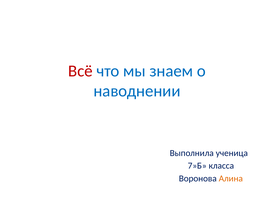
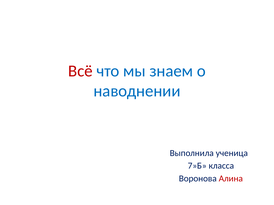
Алина colour: orange -> red
